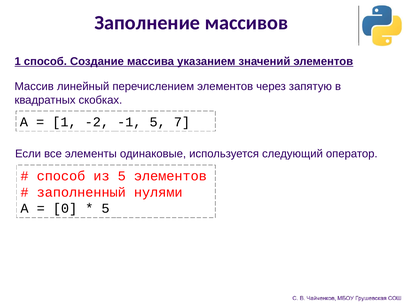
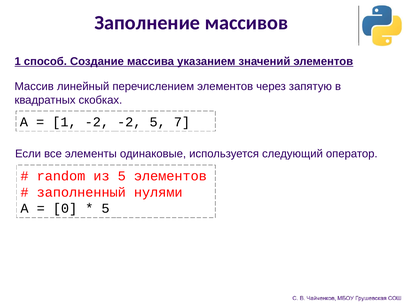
-2 -1: -1 -> -2
способ at (61, 176): способ -> random
